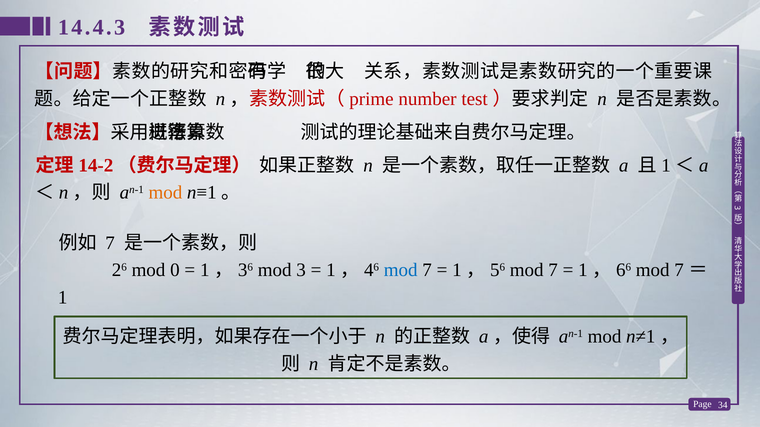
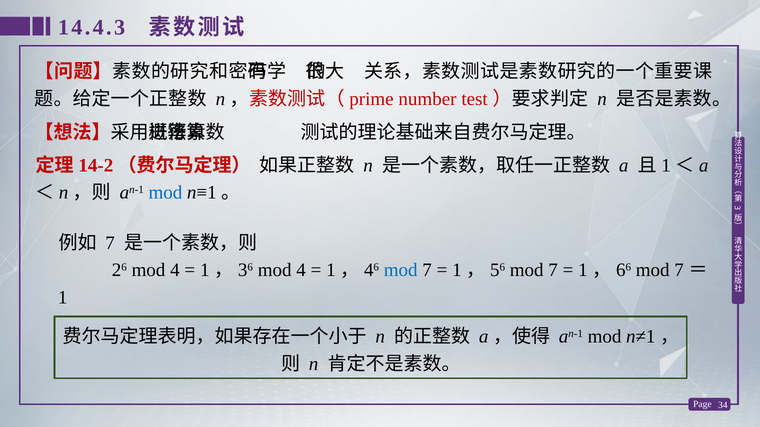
mod at (165, 193) colour: orange -> blue
26 mod 0: 0 -> 4
1，36 mod 3: 3 -> 4
